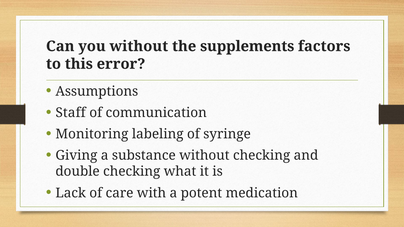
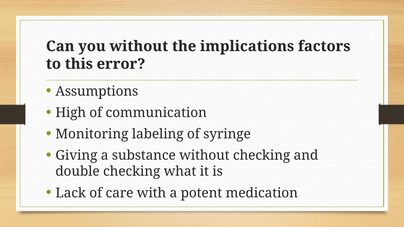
supplements: supplements -> implications
Staff: Staff -> High
